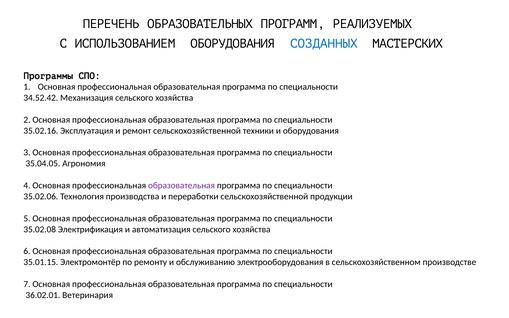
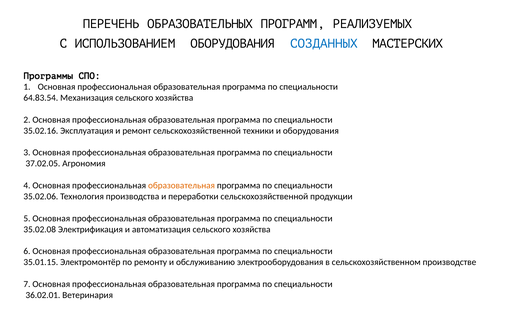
34.52.42: 34.52.42 -> 64.83.54
35.04.05: 35.04.05 -> 37.02.05
образовательная at (182, 186) colour: purple -> orange
